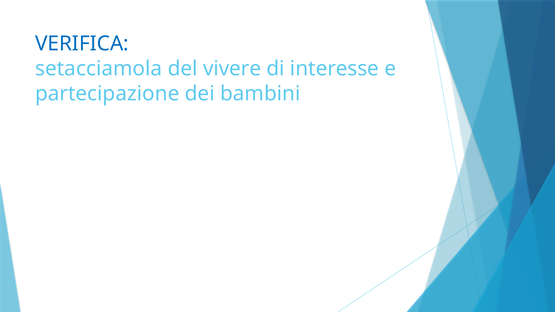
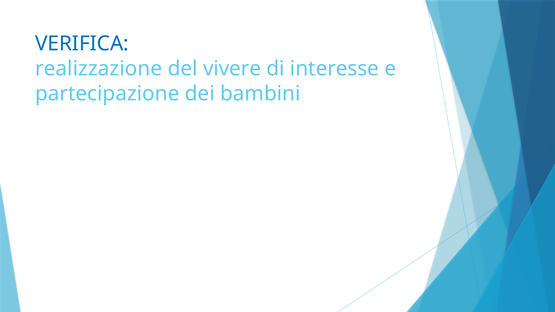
setacciamola: setacciamola -> realizzazione
